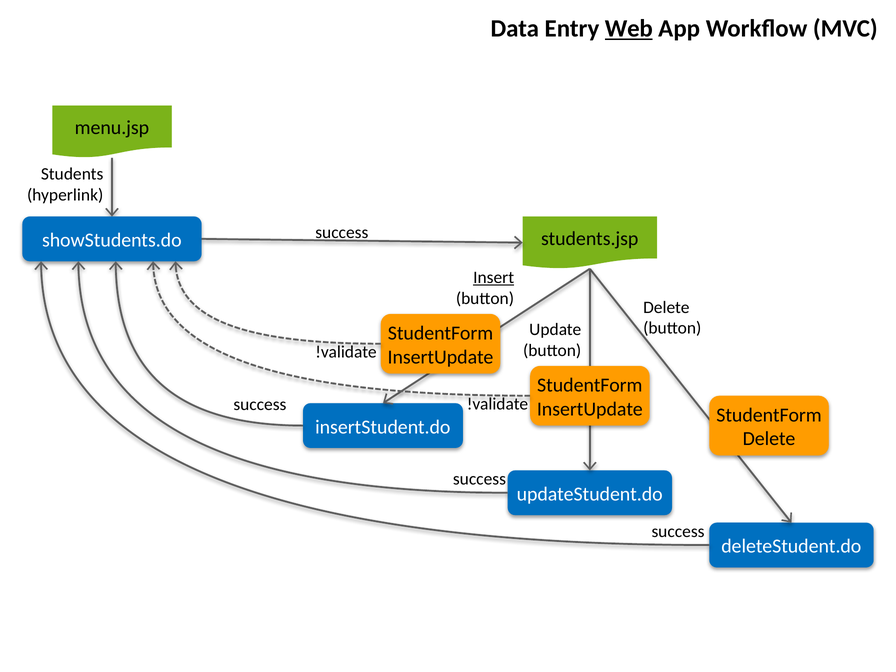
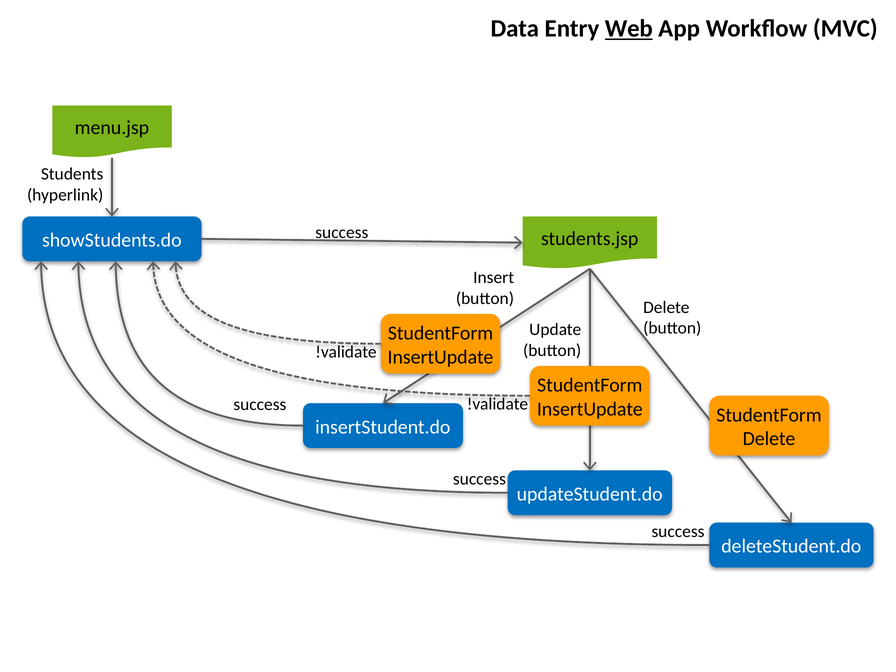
Insert underline: present -> none
